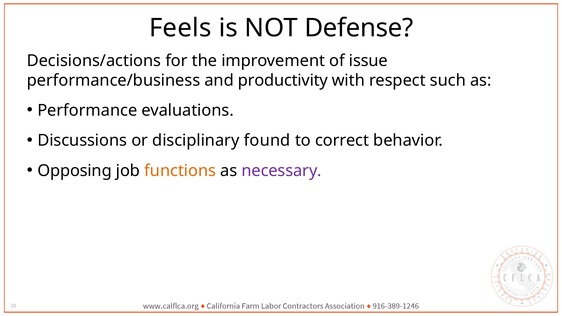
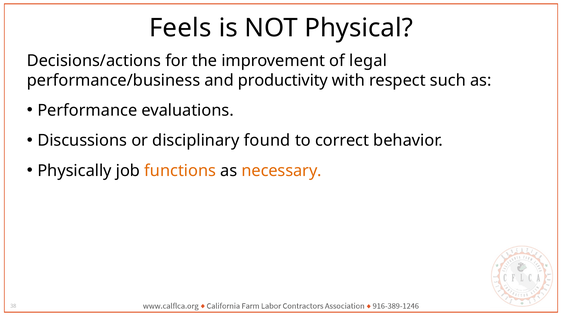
Defense: Defense -> Physical
issue: issue -> legal
Opposing: Opposing -> Physically
necessary colour: purple -> orange
